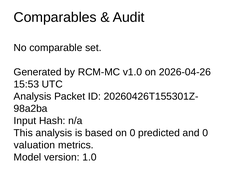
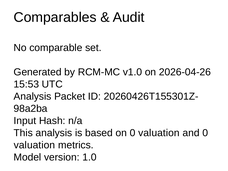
on 0 predicted: predicted -> valuation
